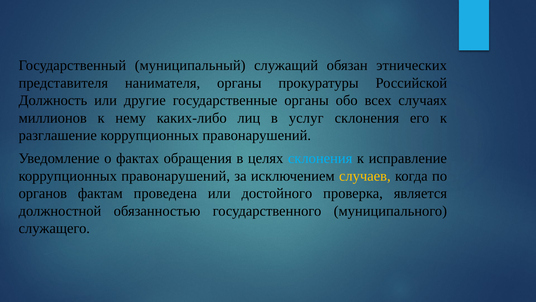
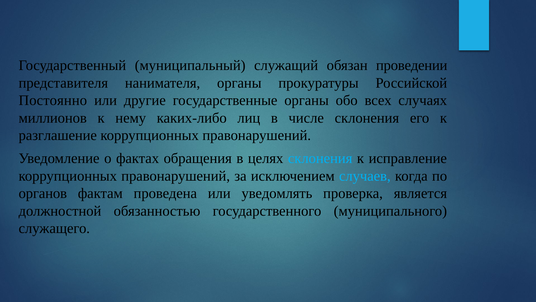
этнических: этнических -> проведении
Должность: Должность -> Постоянно
услуг: услуг -> числе
случаев colour: yellow -> light blue
достойного: достойного -> уведомлять
